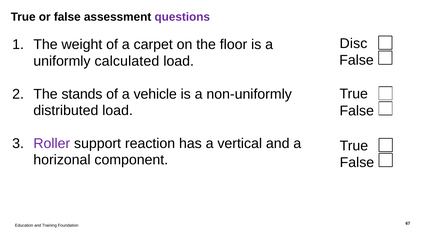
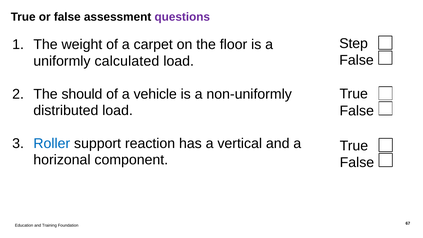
Disc: Disc -> Step
stands: stands -> should
Roller colour: purple -> blue
